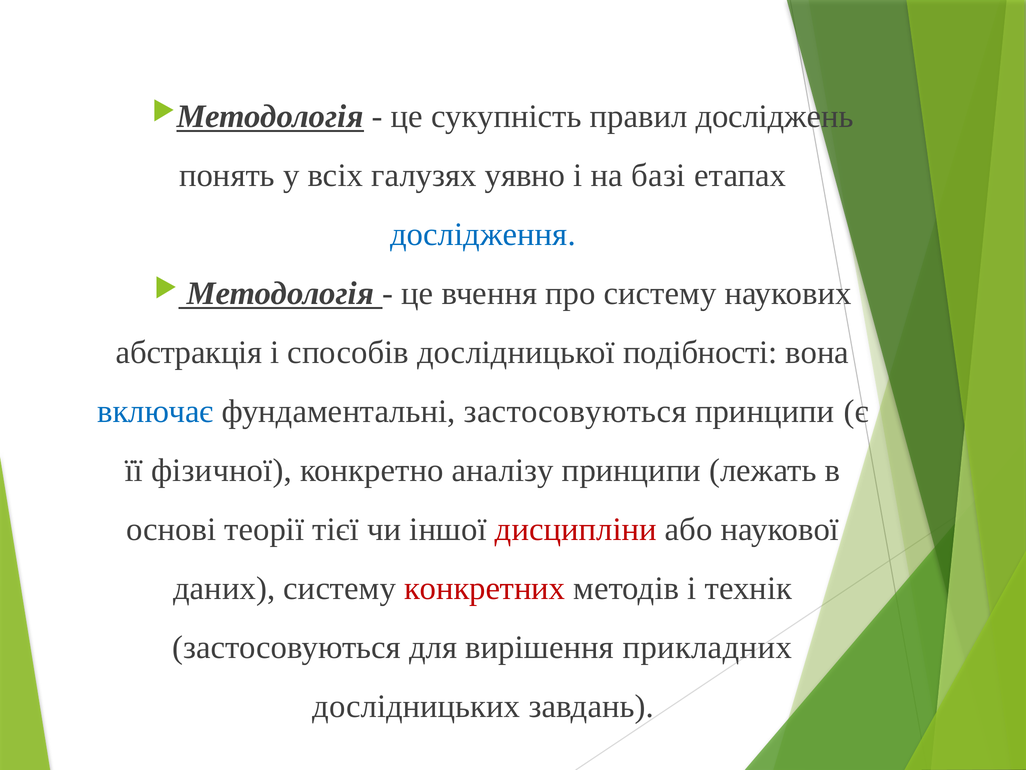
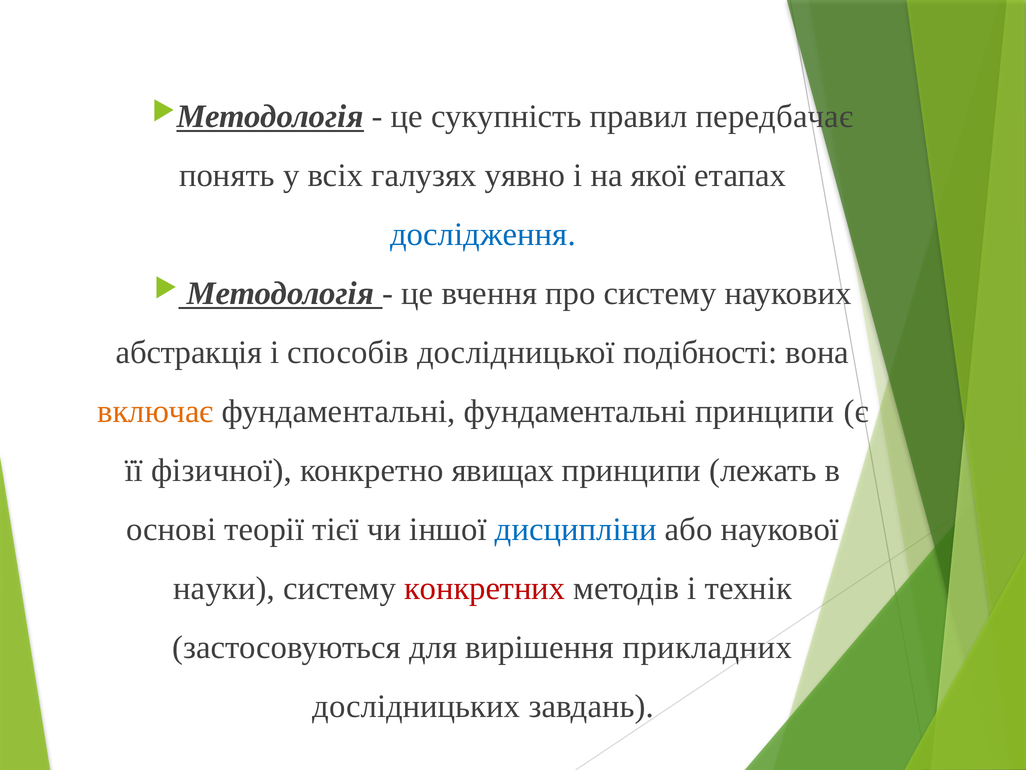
досліджень: досліджень -> передбачає
базі: базі -> якої
включає colour: blue -> orange
фундаментальні застосовуються: застосовуються -> фундаментальні
аналізу: аналізу -> явищах
дисципліни colour: red -> blue
даних: даних -> науки
